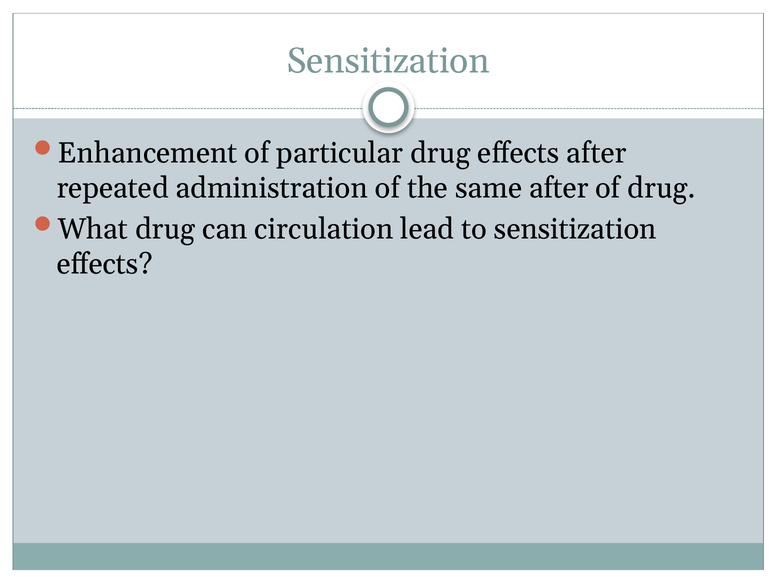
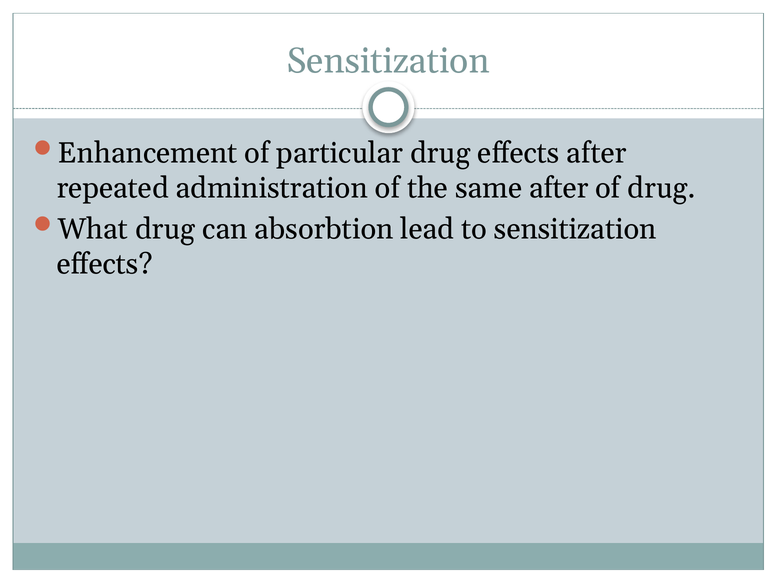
circulation: circulation -> absorbtion
